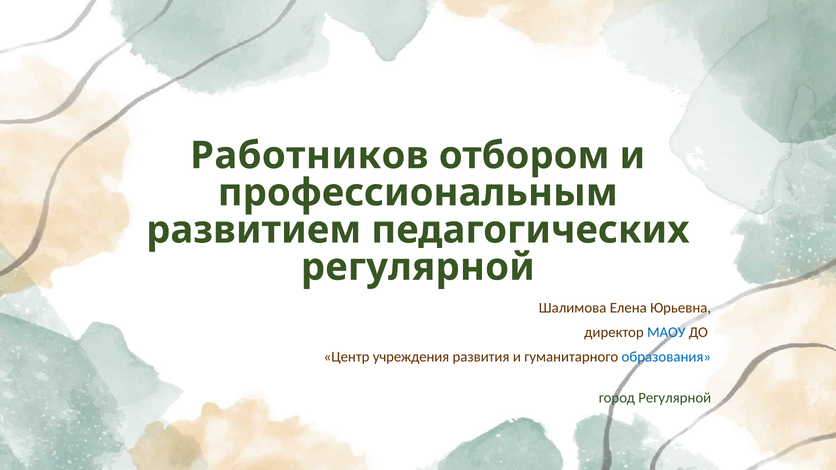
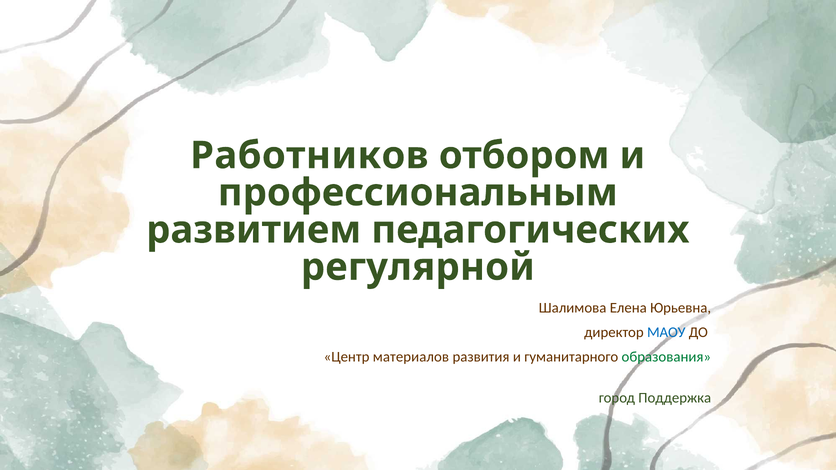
учреждения: учреждения -> материалов
образования colour: blue -> green
город Регулярной: Регулярной -> Поддержка
